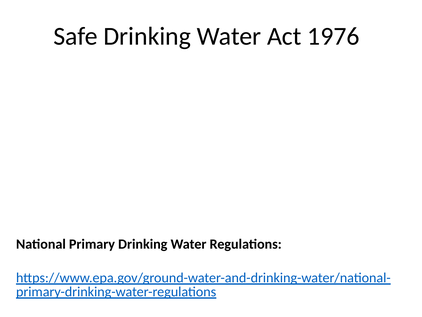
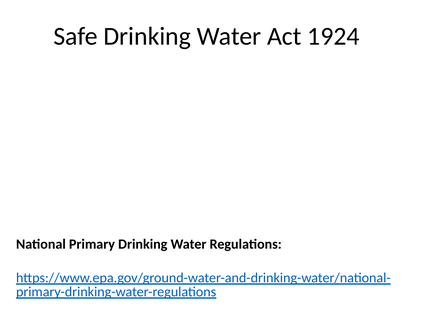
1976: 1976 -> 1924
